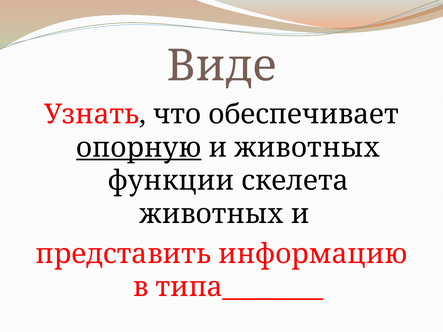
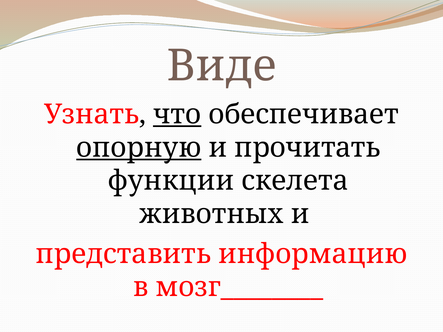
что underline: none -> present
и животных: животных -> прочитать
типа________: типа________ -> мозг________
